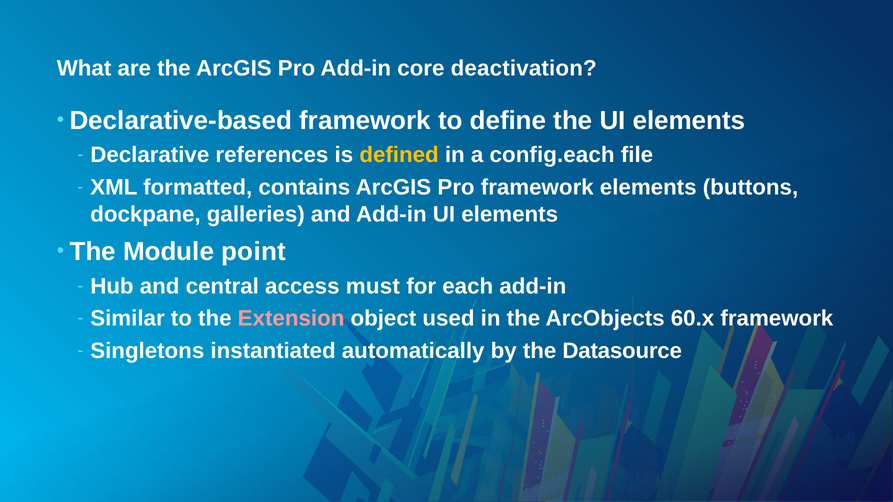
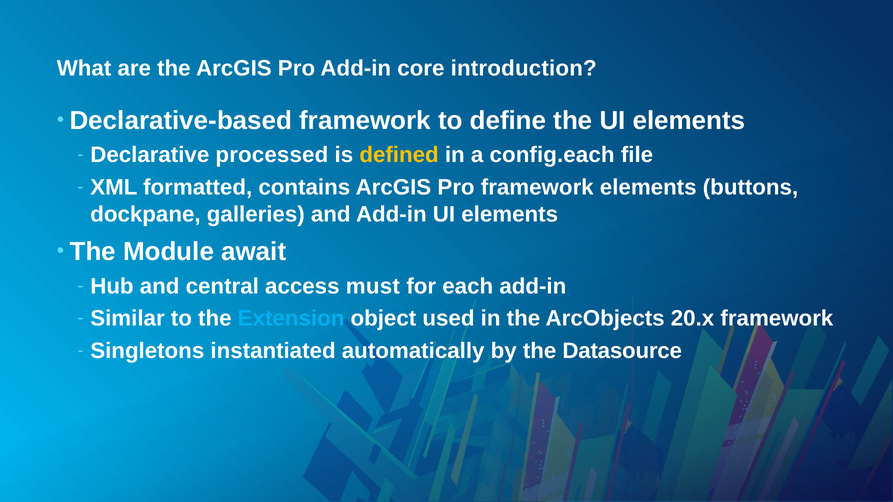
deactivation: deactivation -> introduction
references: references -> processed
point: point -> await
Extension colour: pink -> light blue
60.x: 60.x -> 20.x
